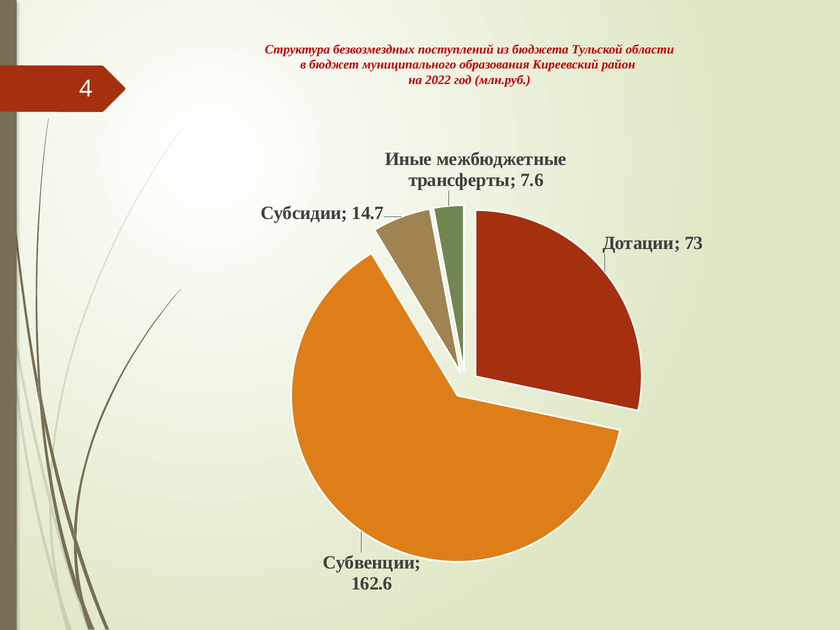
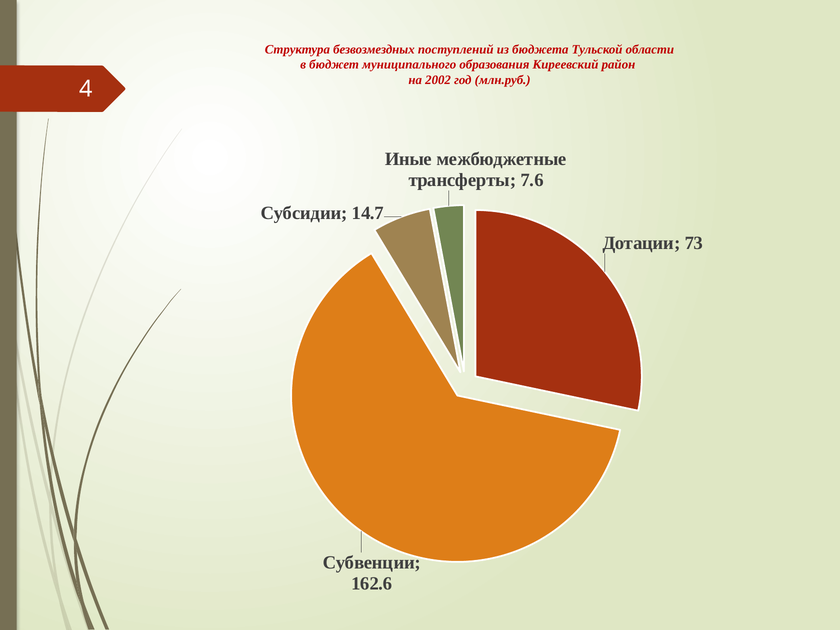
2022: 2022 -> 2002
